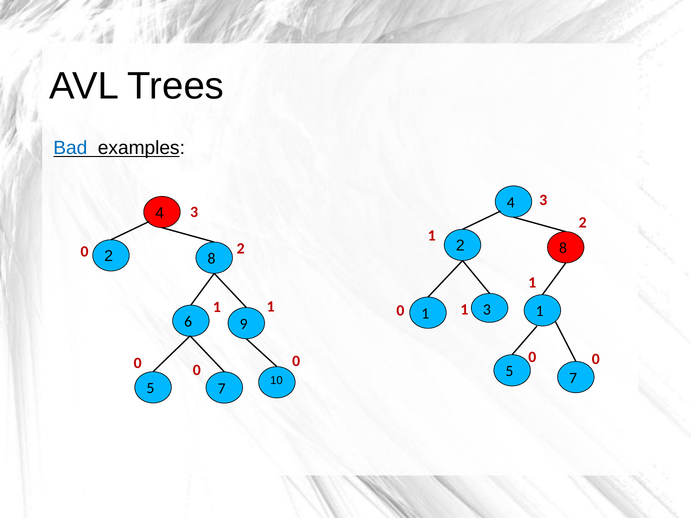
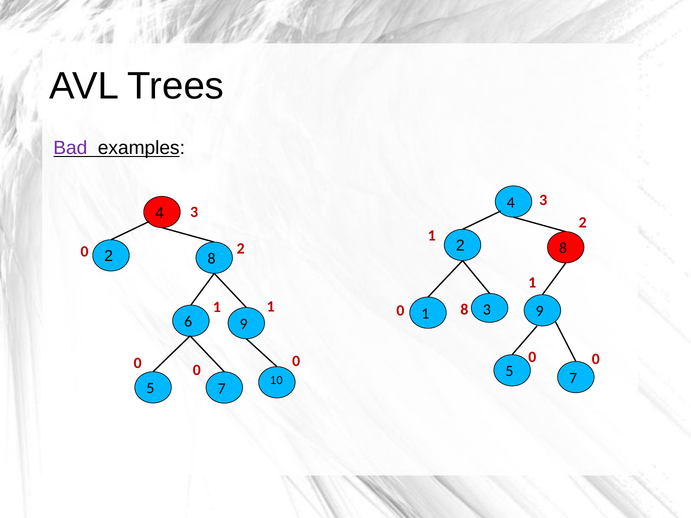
Bad colour: blue -> purple
1 at (464, 310): 1 -> 8
3 1: 1 -> 9
